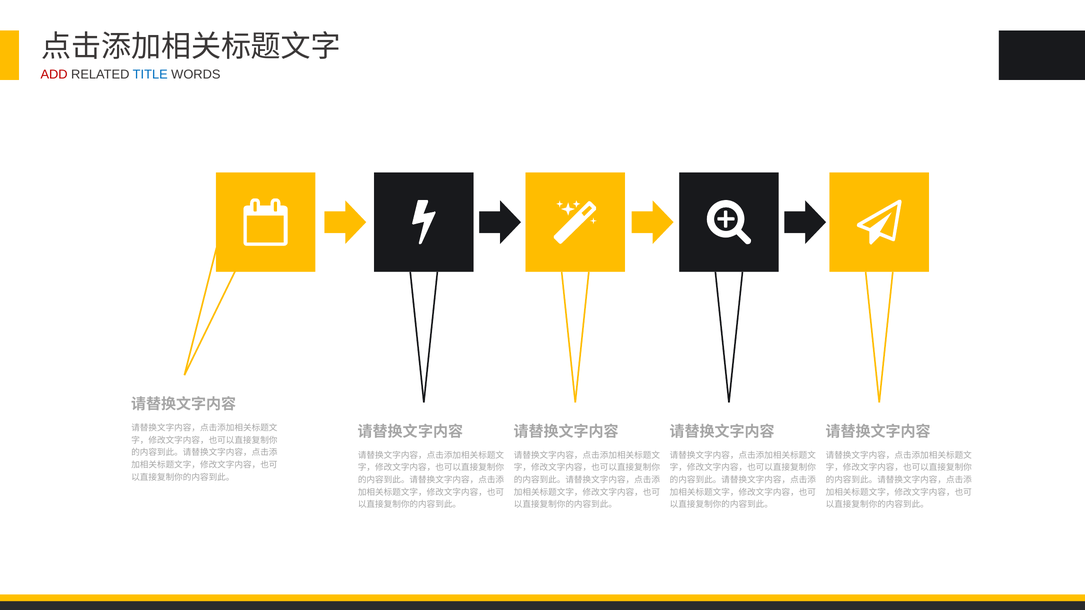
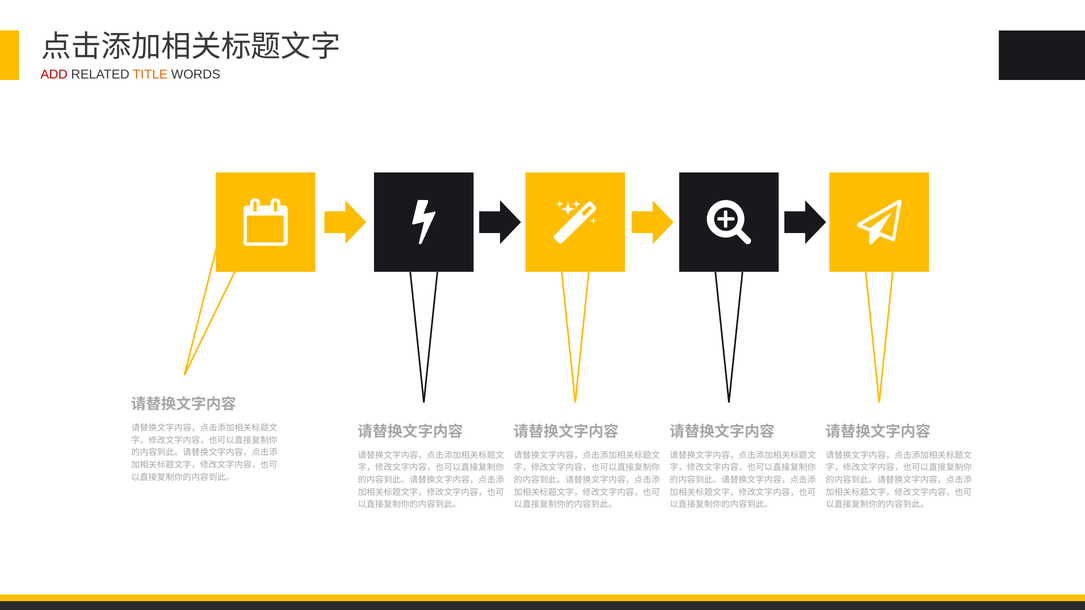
TITLE colour: blue -> orange
